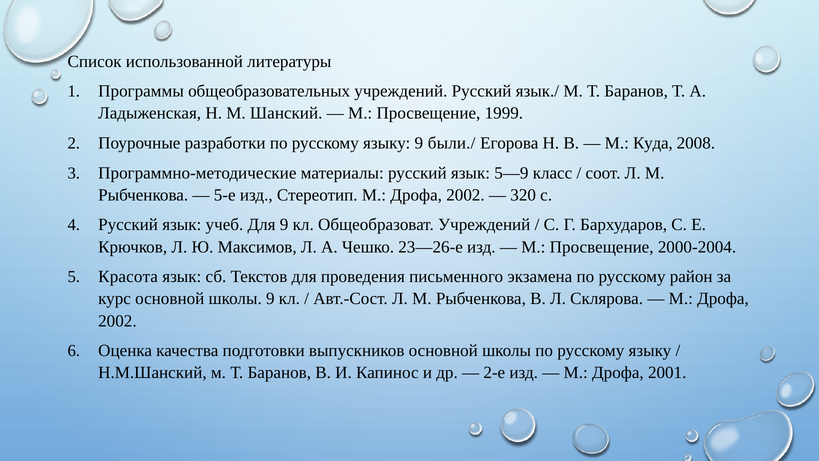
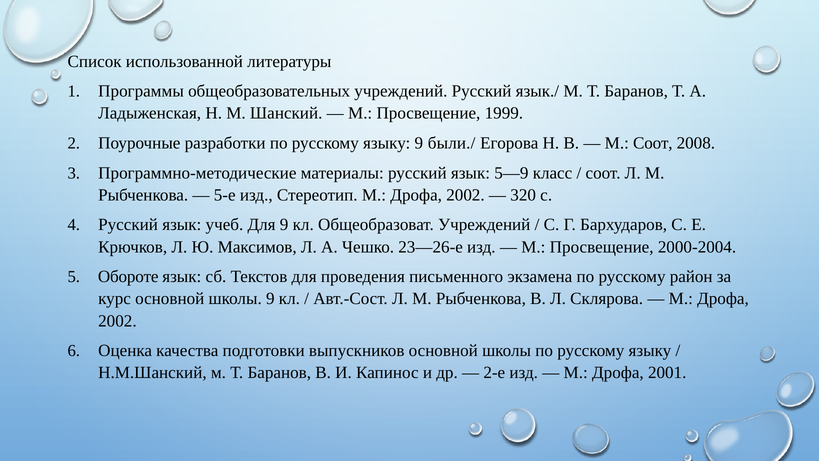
М Куда: Куда -> Соот
Красота: Красота -> Обороте
